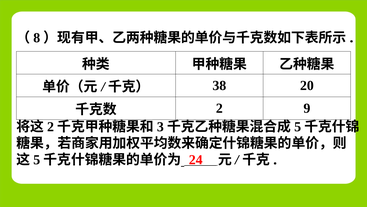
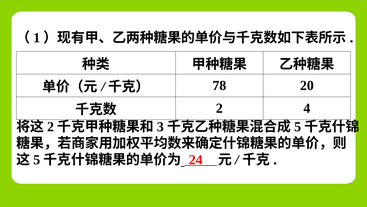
8: 8 -> 1
38: 38 -> 78
9: 9 -> 4
